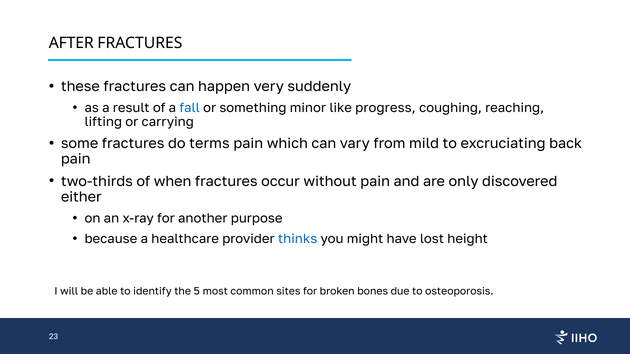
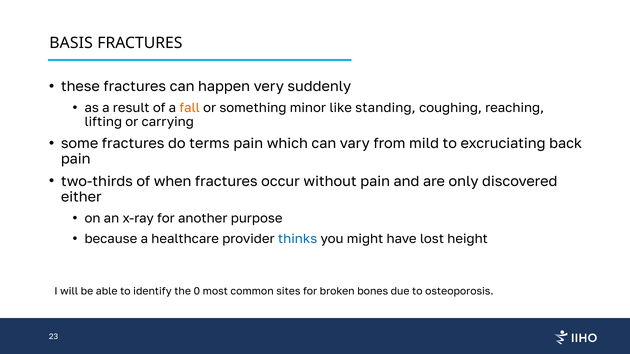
AFTER: AFTER -> BASIS
fall colour: blue -> orange
progress: progress -> standing
5: 5 -> 0
